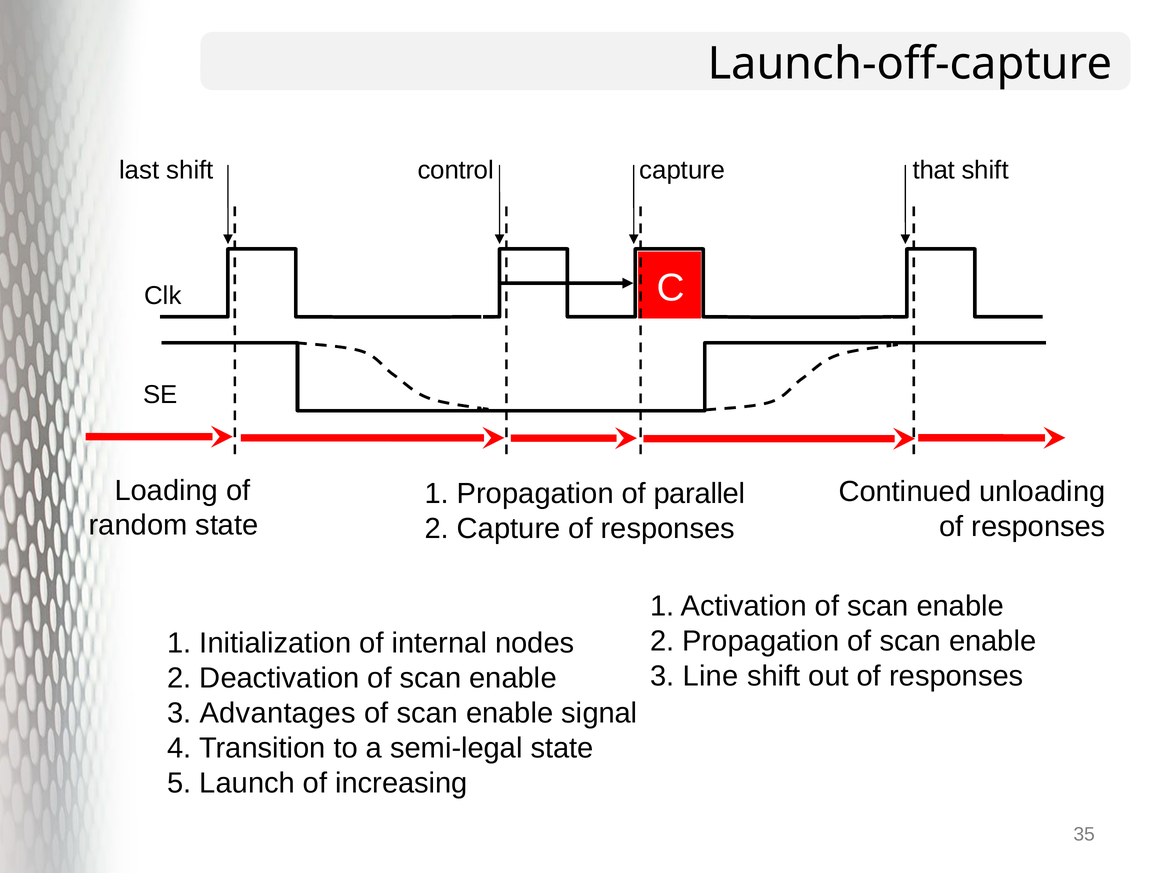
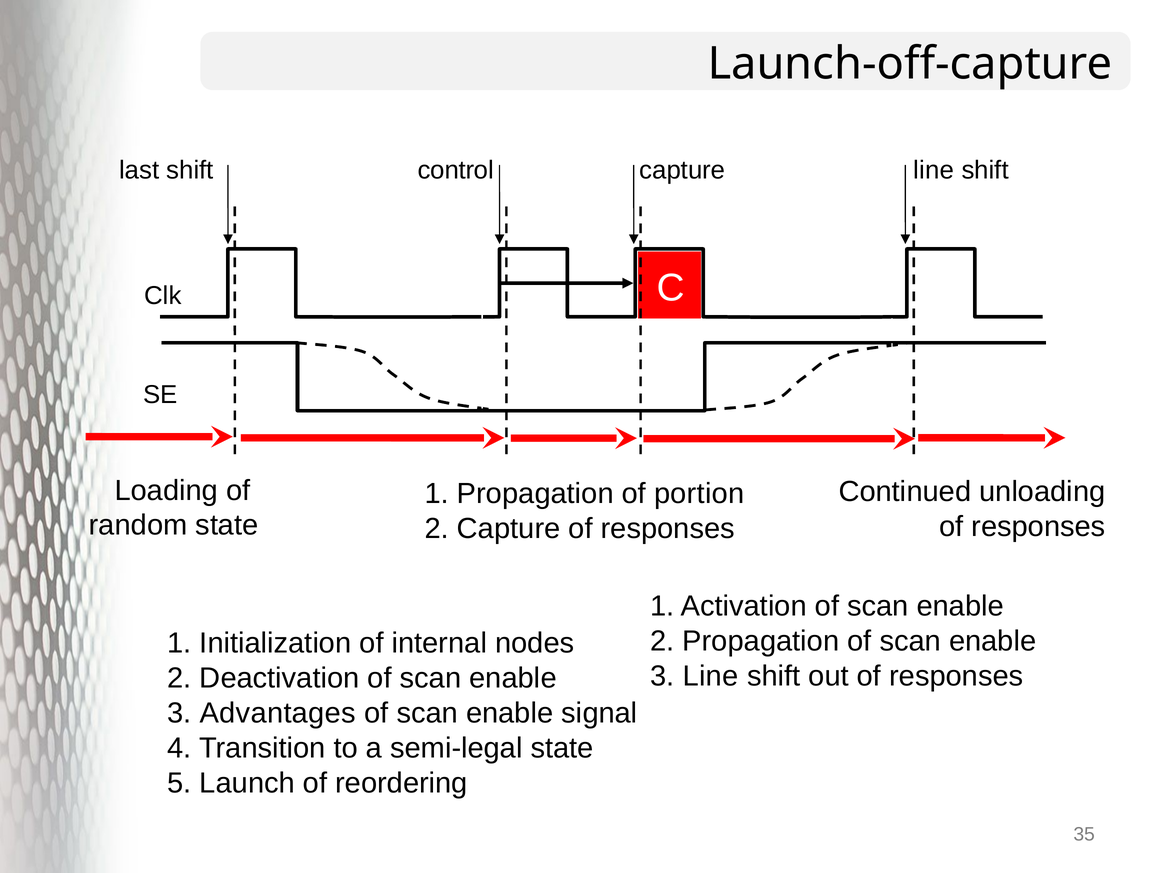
capture that: that -> line
parallel: parallel -> portion
increasing: increasing -> reordering
